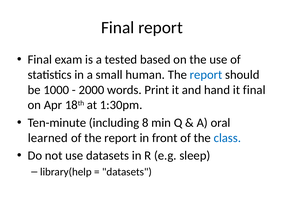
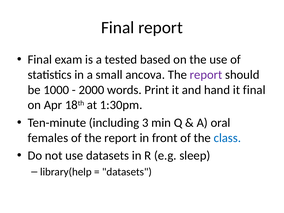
human: human -> ancova
report at (206, 75) colour: blue -> purple
8: 8 -> 3
learned: learned -> females
